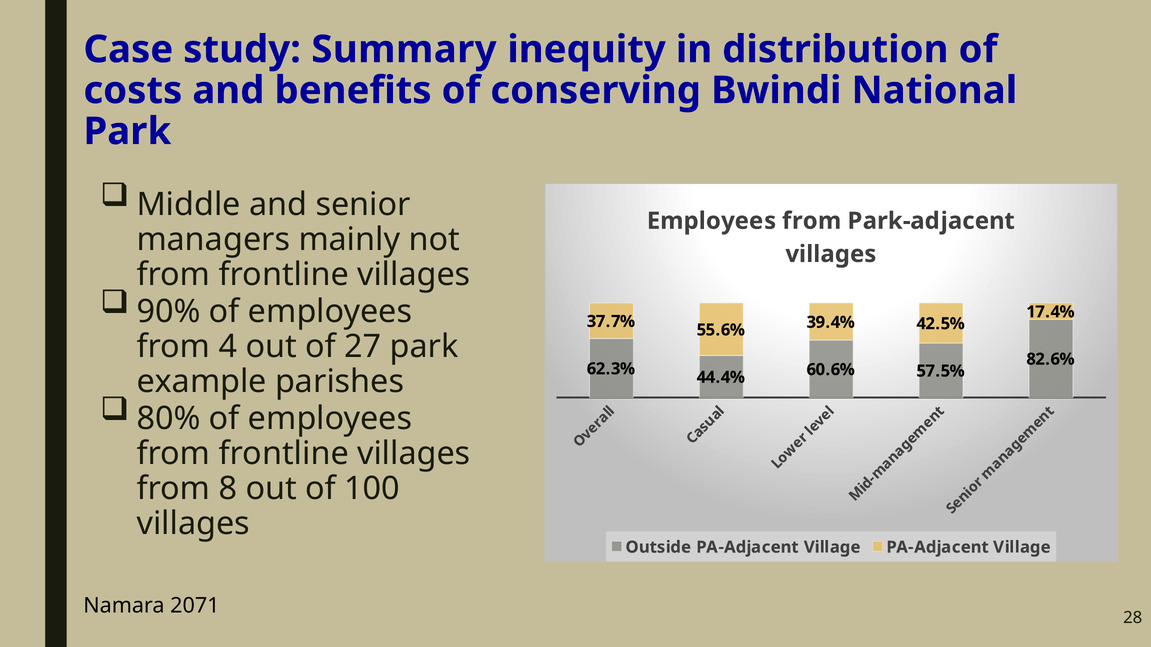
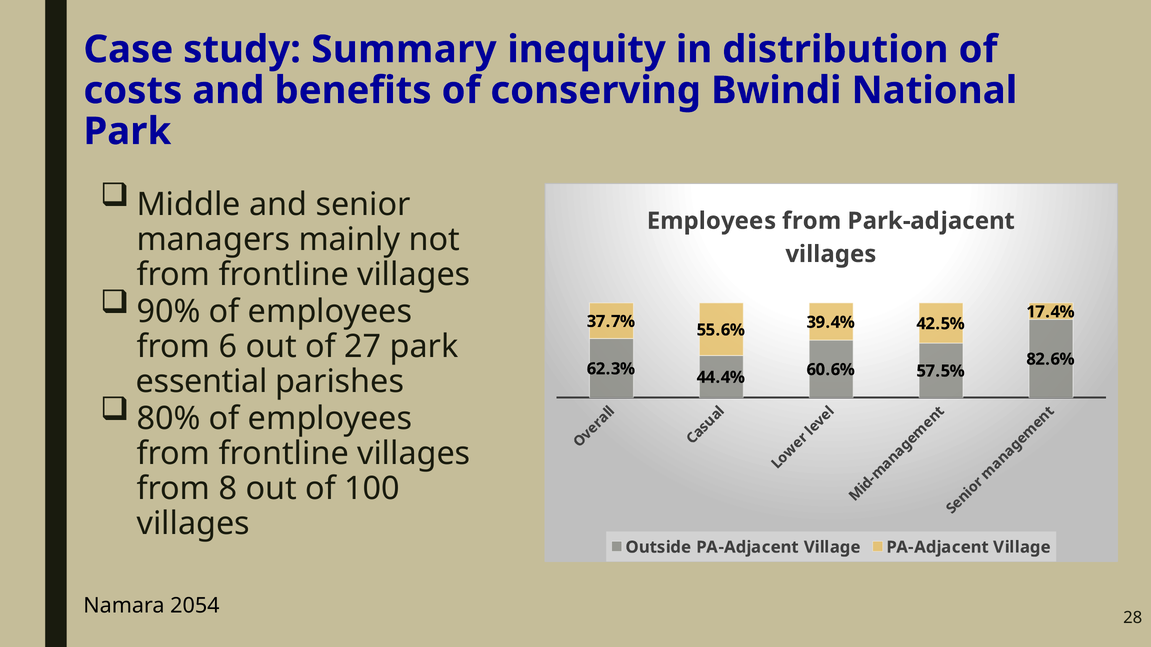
4: 4 -> 6
example: example -> essential
2071: 2071 -> 2054
